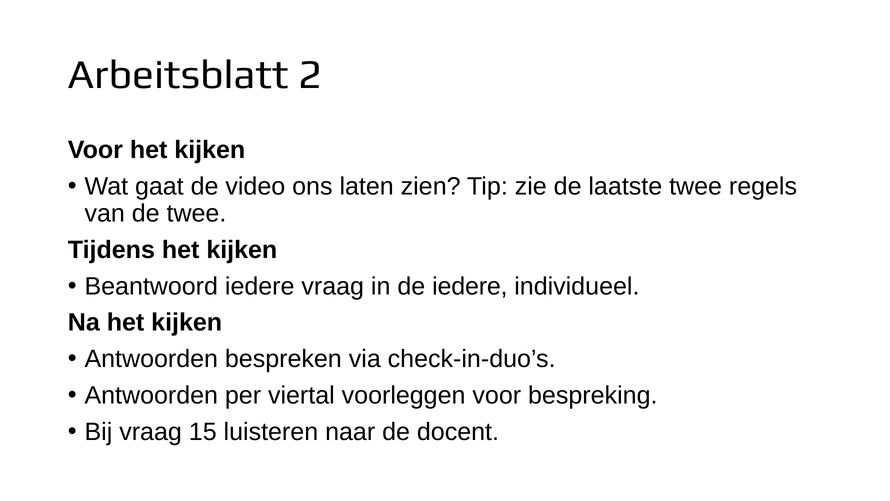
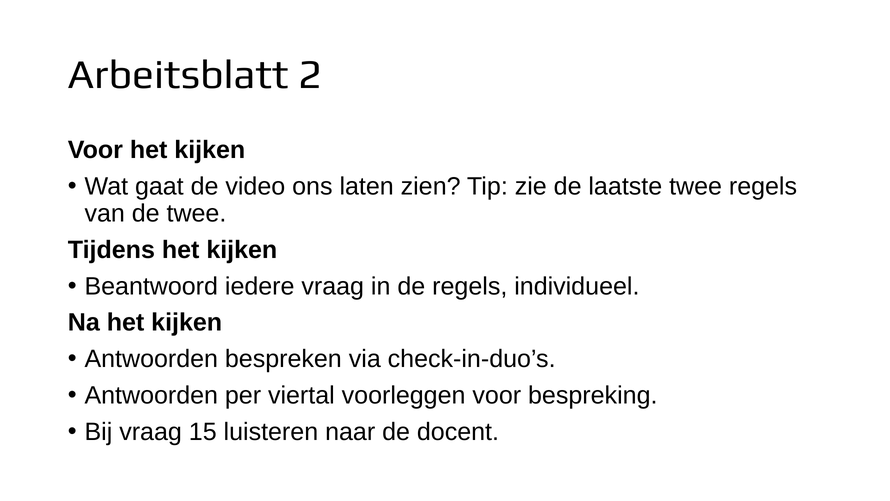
de iedere: iedere -> regels
